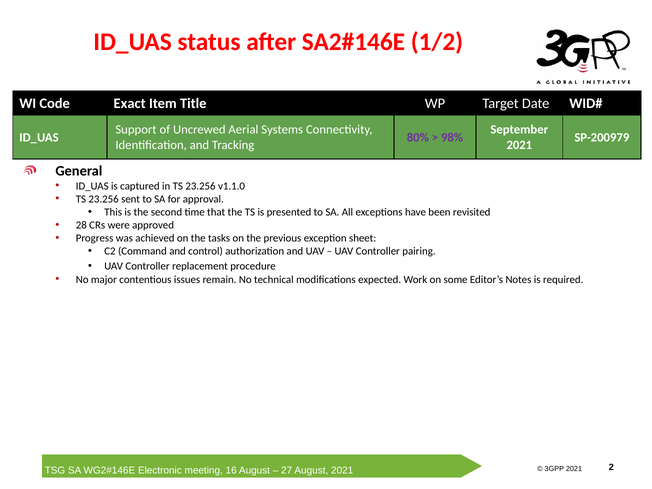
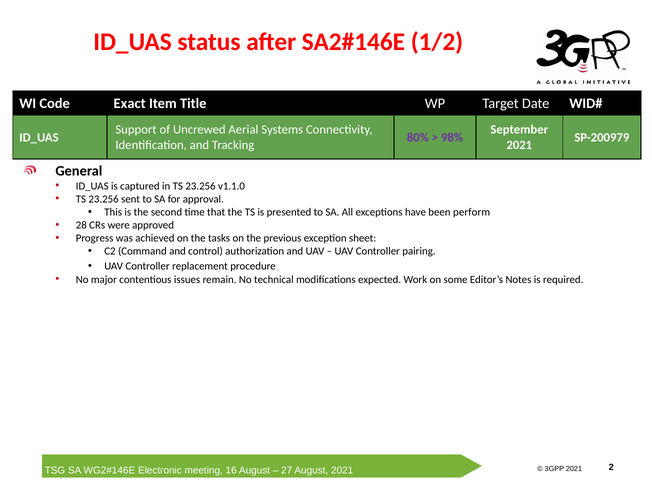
revisited: revisited -> perform
